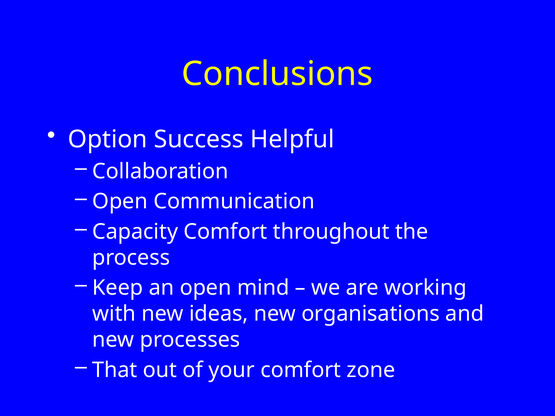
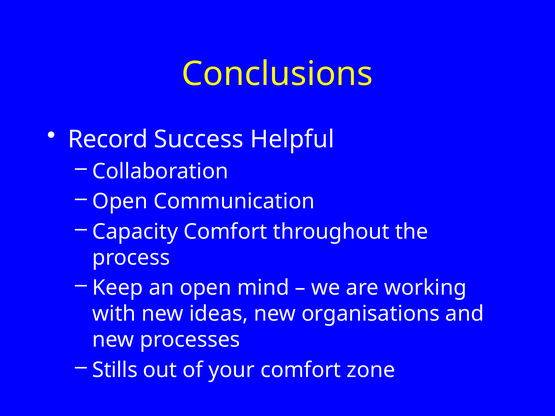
Option: Option -> Record
That: That -> Stills
